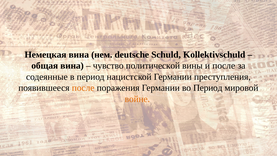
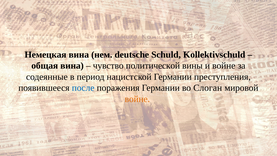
и после: после -> войне
после at (83, 88) colour: orange -> blue
во Период: Период -> Слоган
